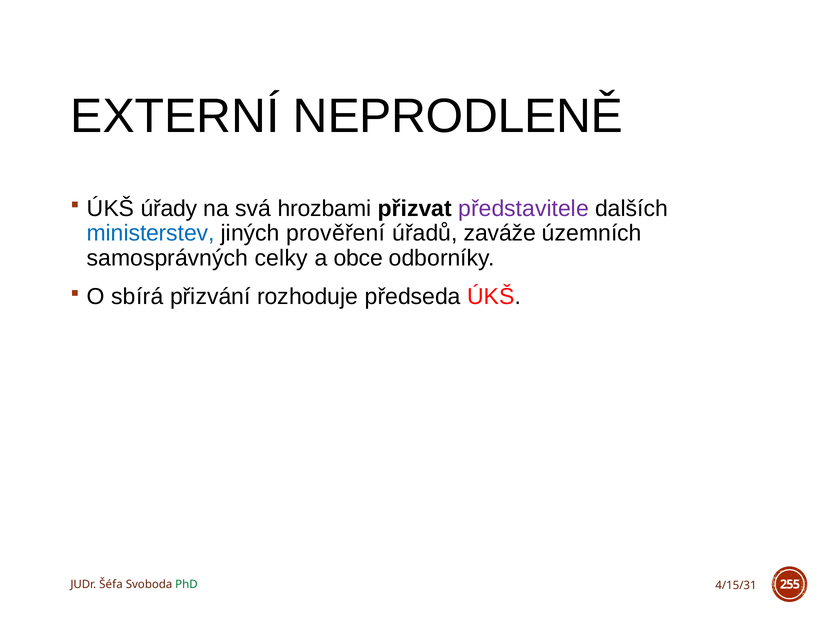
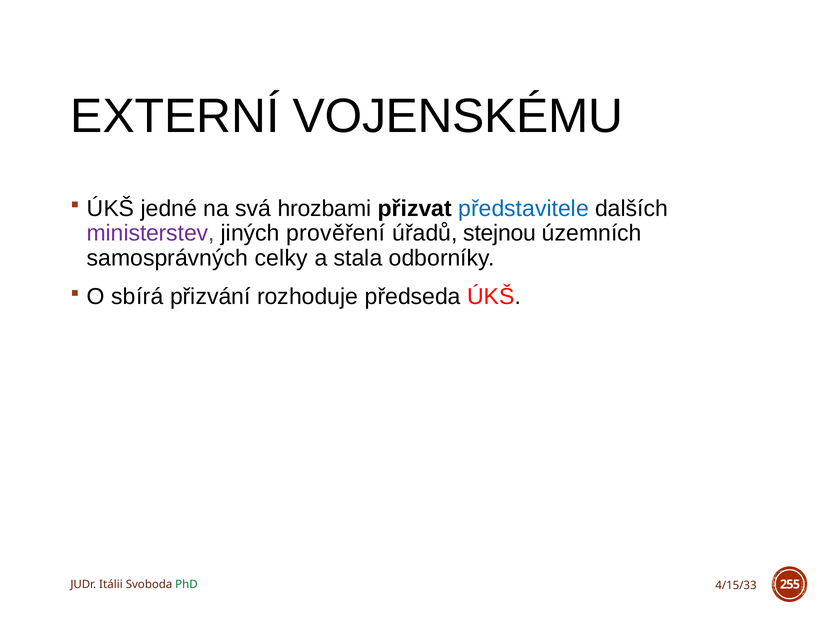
NEPRODLENĚ: NEPRODLENĚ -> VOJENSKÉMU
úřady: úřady -> jedné
představitele colour: purple -> blue
ministerstev colour: blue -> purple
zaváže: zaváže -> stejnou
obce: obce -> stala
Šéfa: Šéfa -> Itálii
4/15/31: 4/15/31 -> 4/15/33
